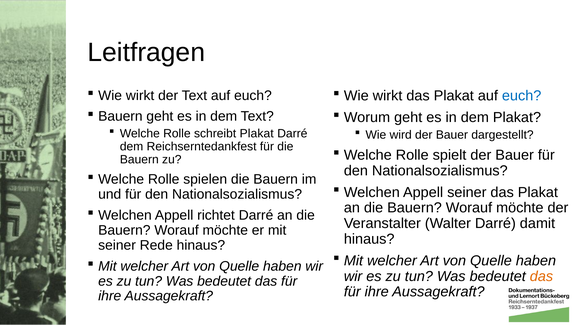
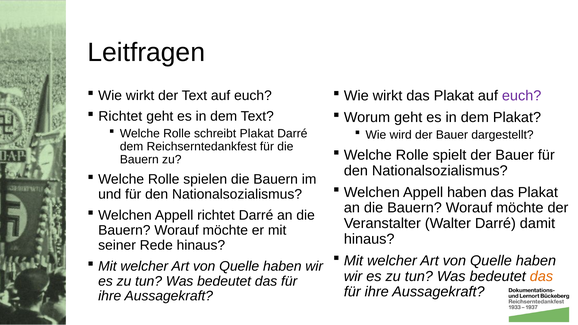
euch at (522, 96) colour: blue -> purple
Bauern at (120, 116): Bauern -> Richtet
Appell seiner: seiner -> haben
